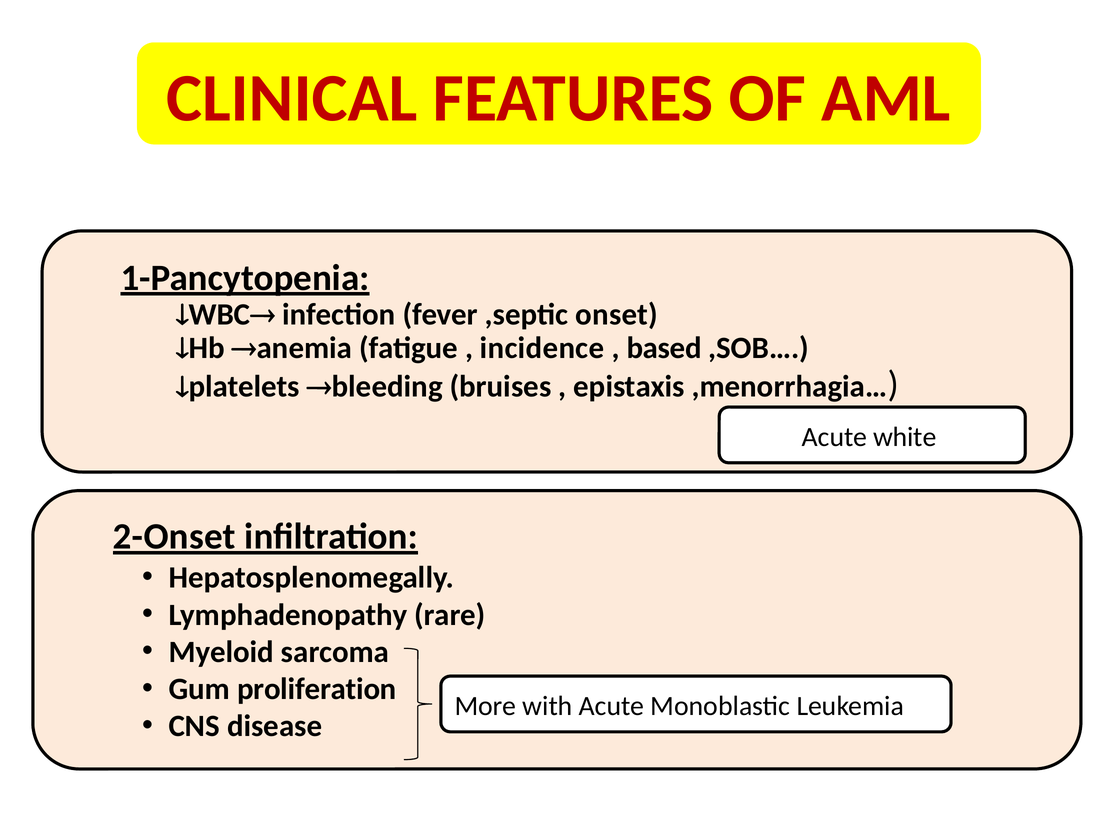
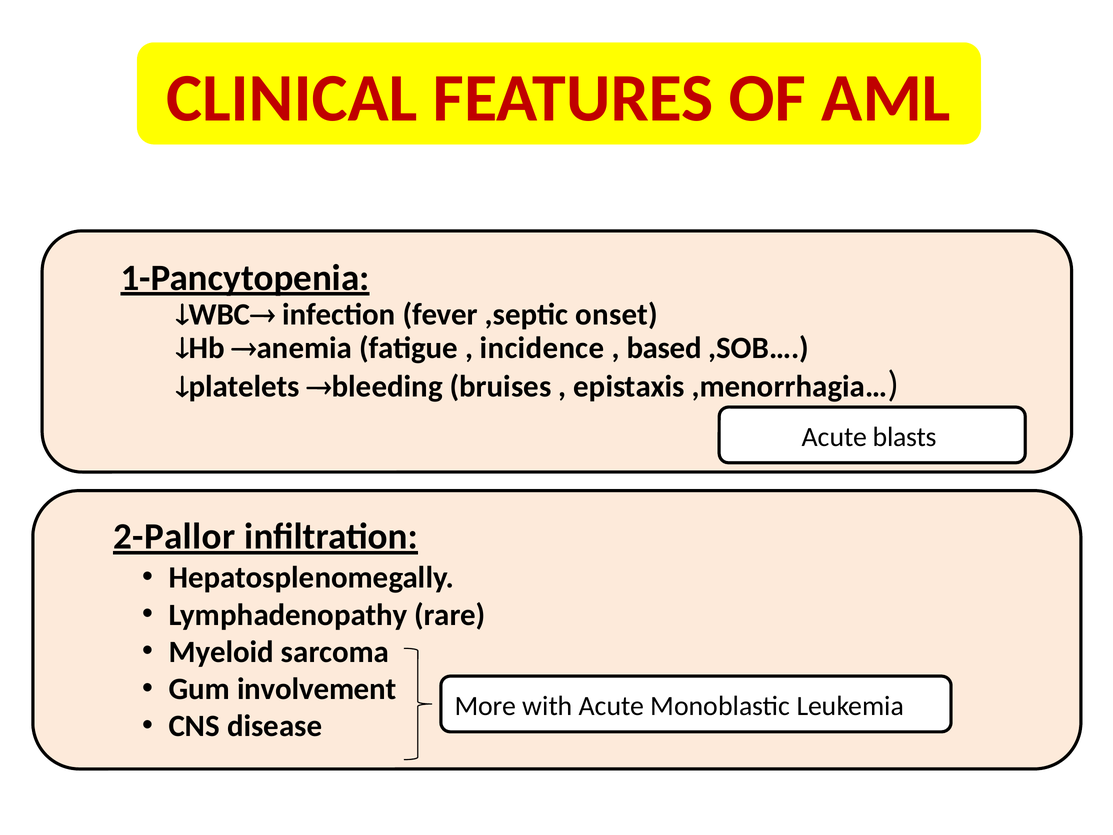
white: white -> blasts
2-Onset: 2-Onset -> 2-Pallor
proliferation: proliferation -> involvement
